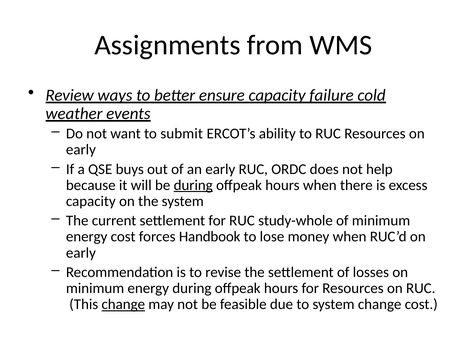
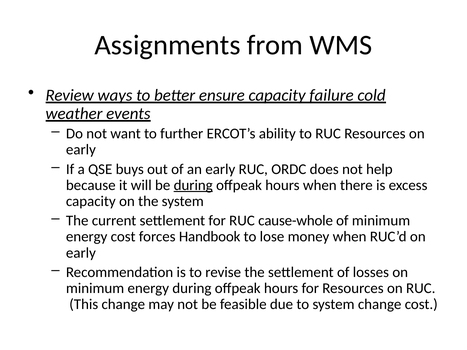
submit: submit -> further
study-whole: study-whole -> cause-whole
change at (123, 305) underline: present -> none
